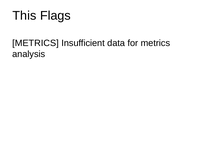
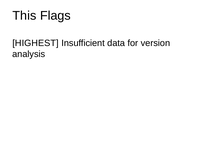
METRICS at (36, 43): METRICS -> HIGHEST
for metrics: metrics -> version
